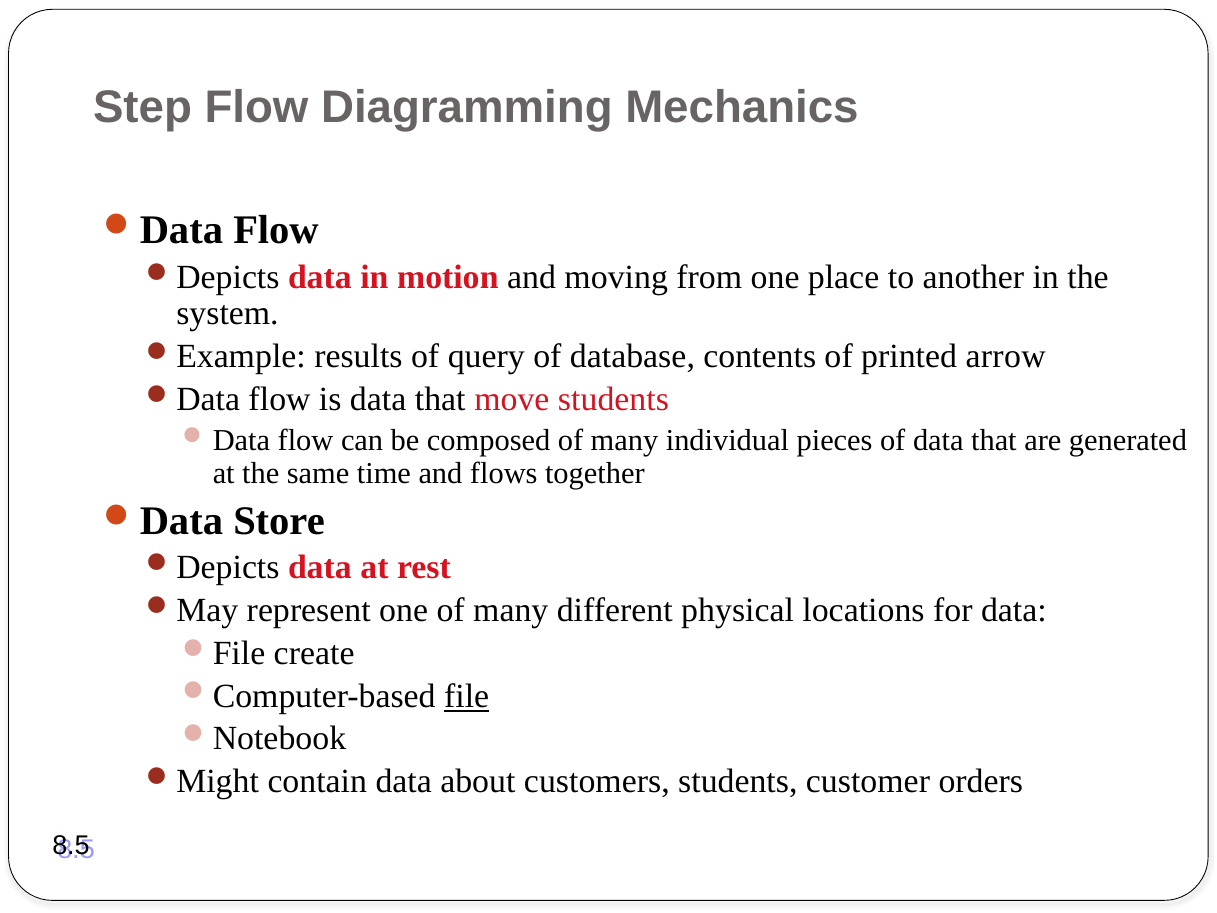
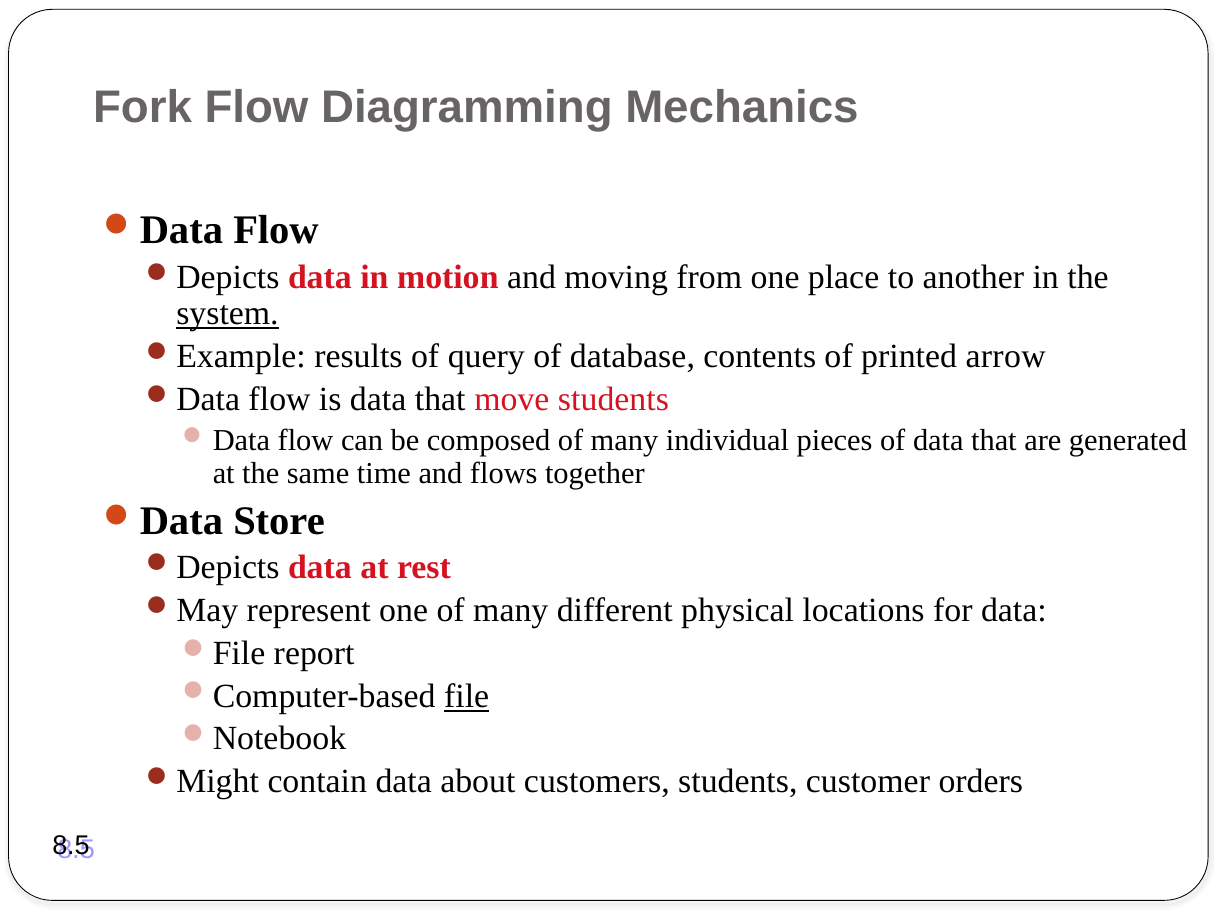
Step: Step -> Fork
system underline: none -> present
create: create -> report
